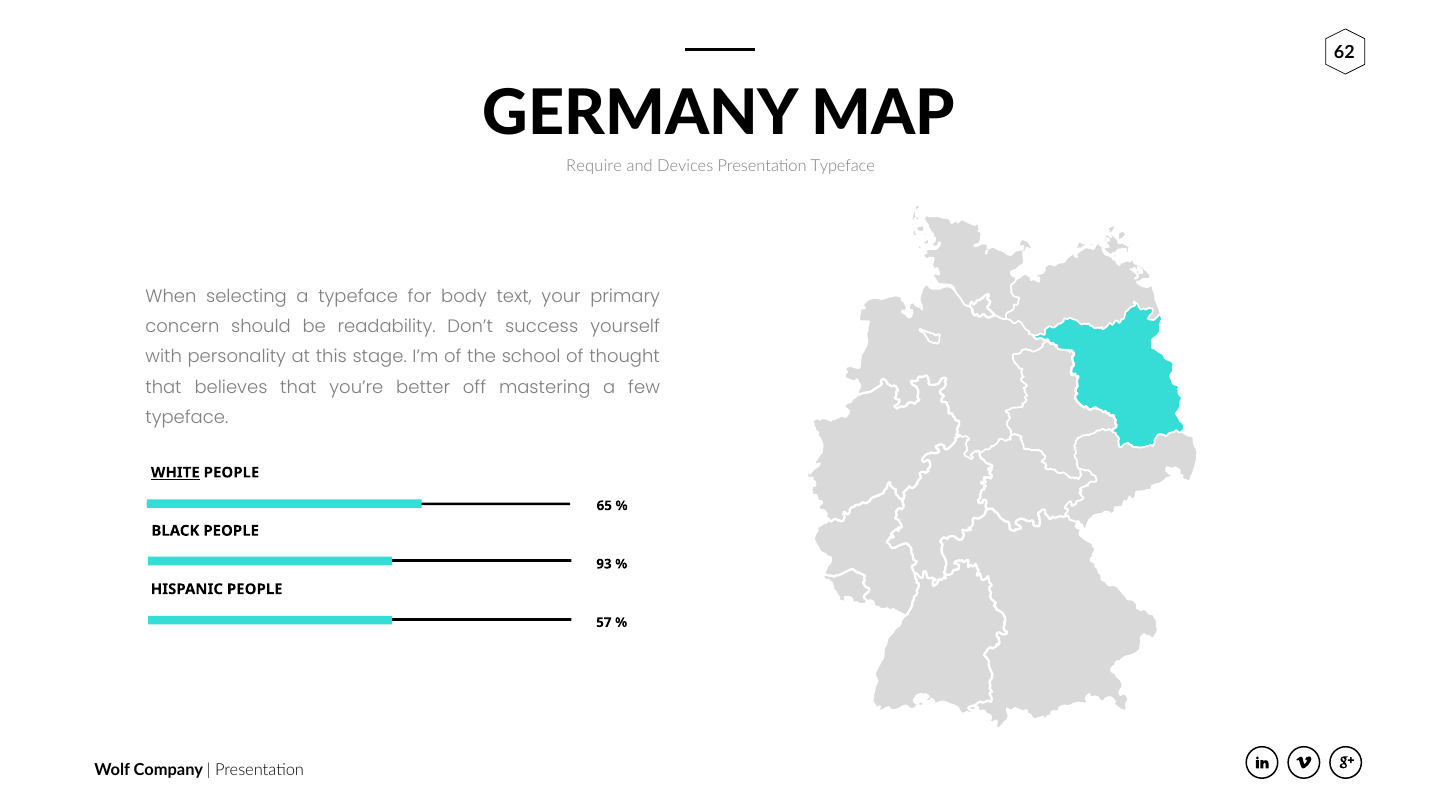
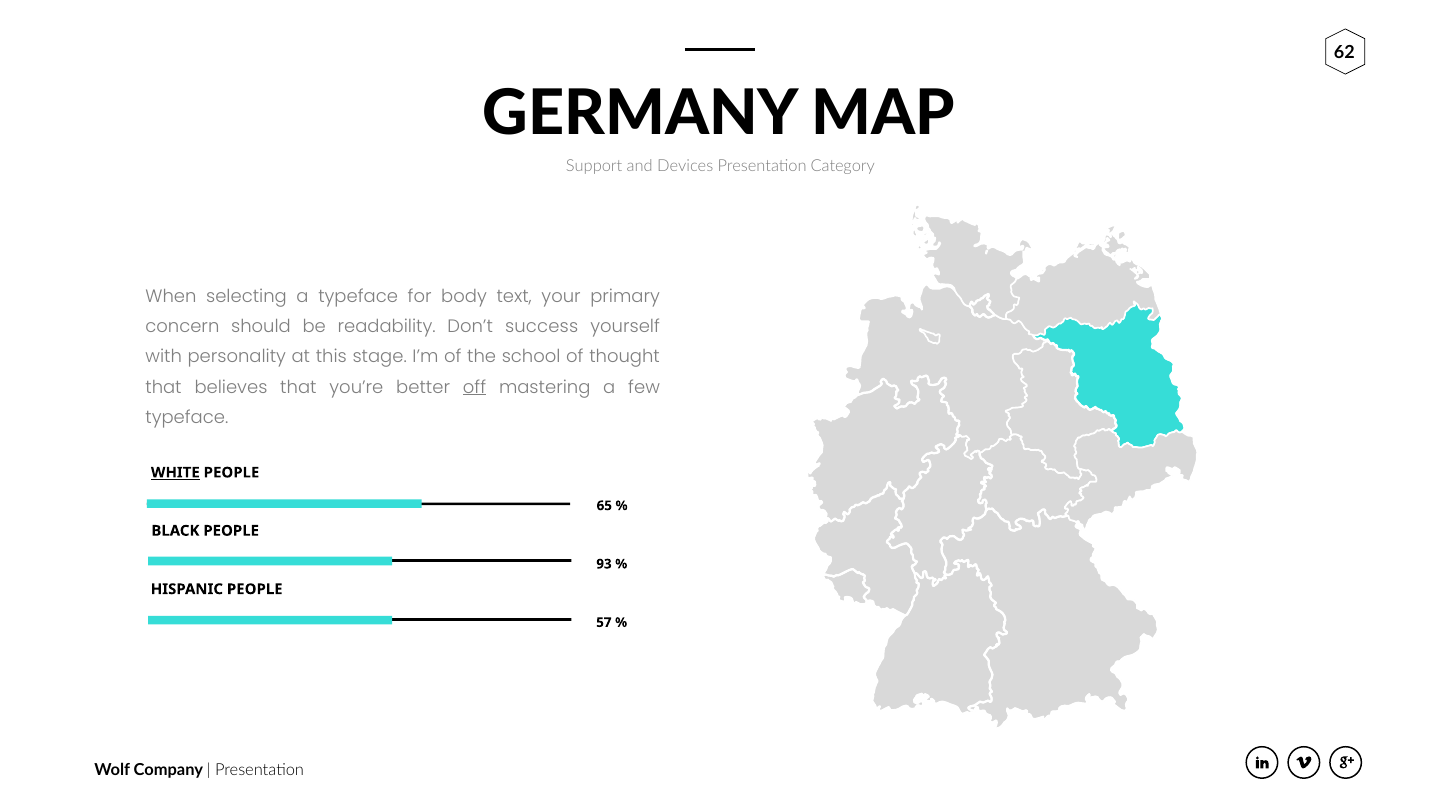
Require: Require -> Support
Presentation Typeface: Typeface -> Category
off underline: none -> present
